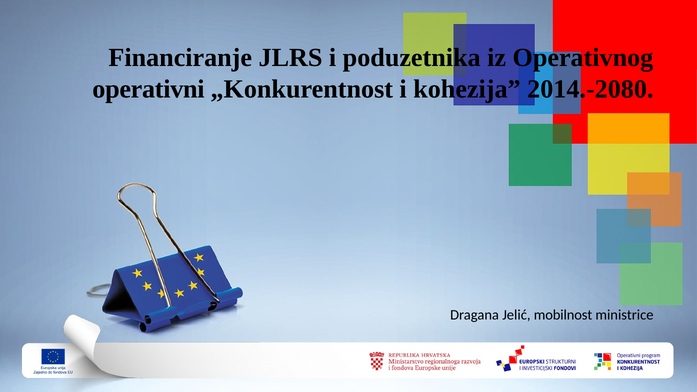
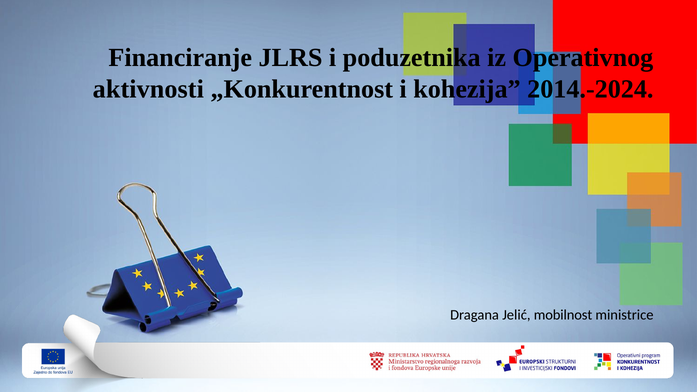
operativni: operativni -> aktivnosti
2014.-2080: 2014.-2080 -> 2014.-2024
